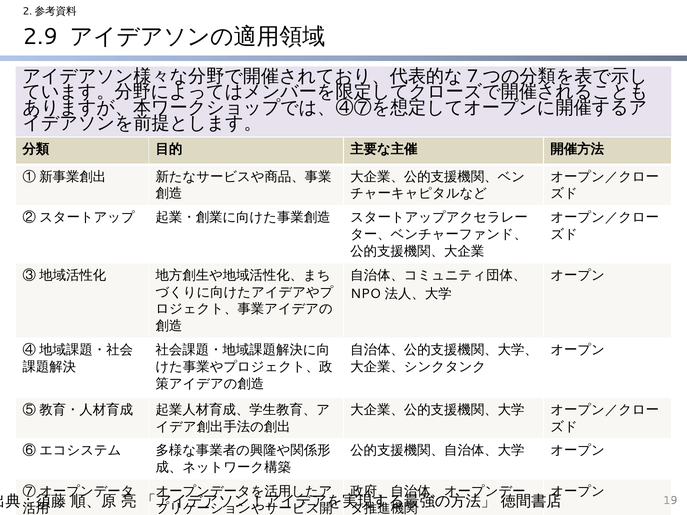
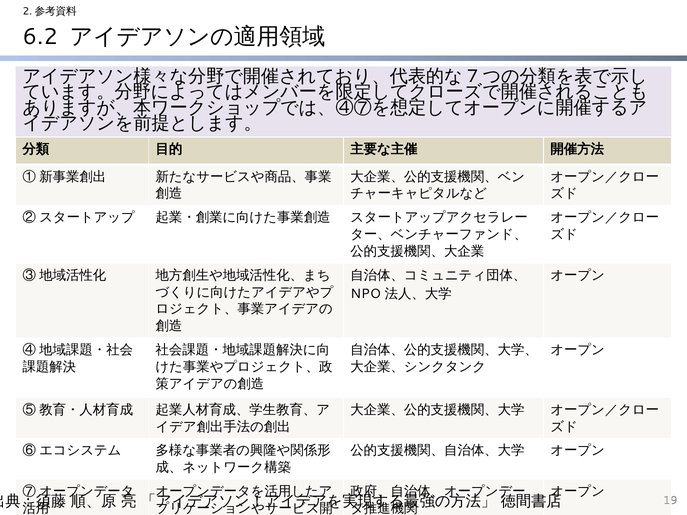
2.9: 2.9 -> 6.2
